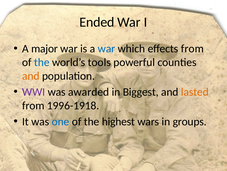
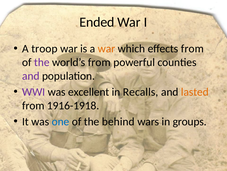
major: major -> troop
war at (106, 48) colour: blue -> orange
the at (42, 62) colour: blue -> purple
world’s tools: tools -> from
and at (31, 76) colour: orange -> purple
awarded: awarded -> excellent
Biggest: Biggest -> Recalls
1996-1918: 1996-1918 -> 1916-1918
highest: highest -> behind
